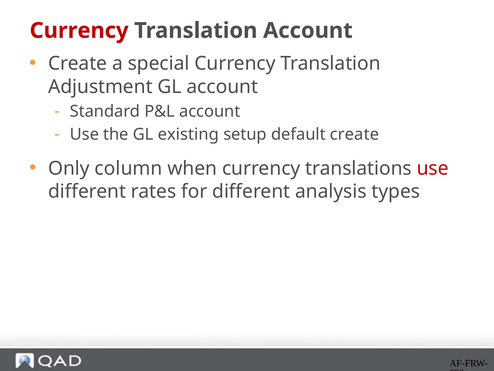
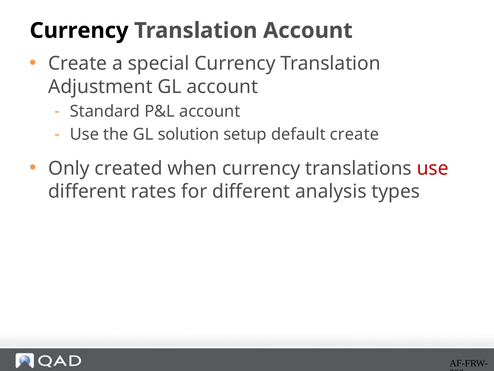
Currency at (79, 31) colour: red -> black
existing: existing -> solution
column: column -> created
